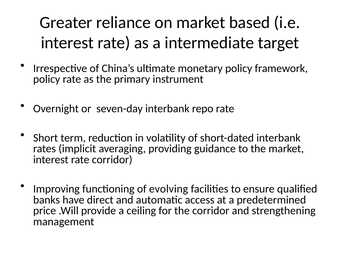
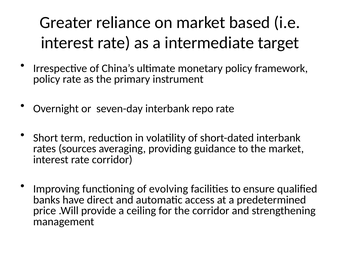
implicit: implicit -> sources
